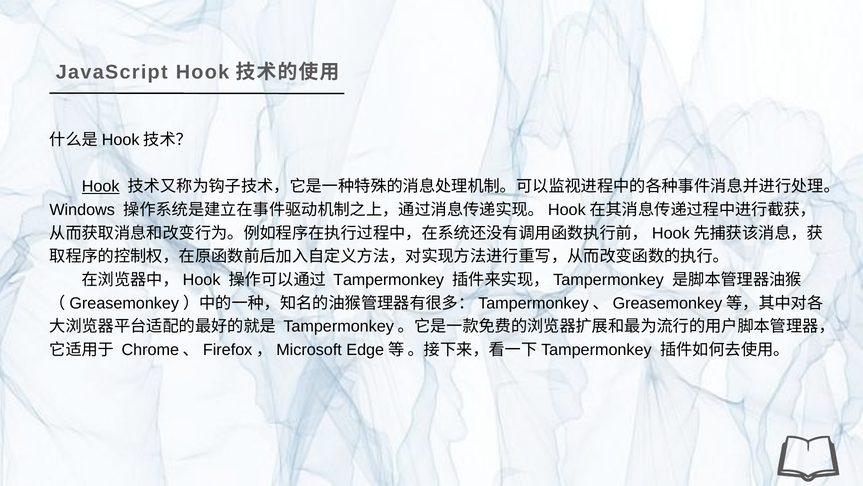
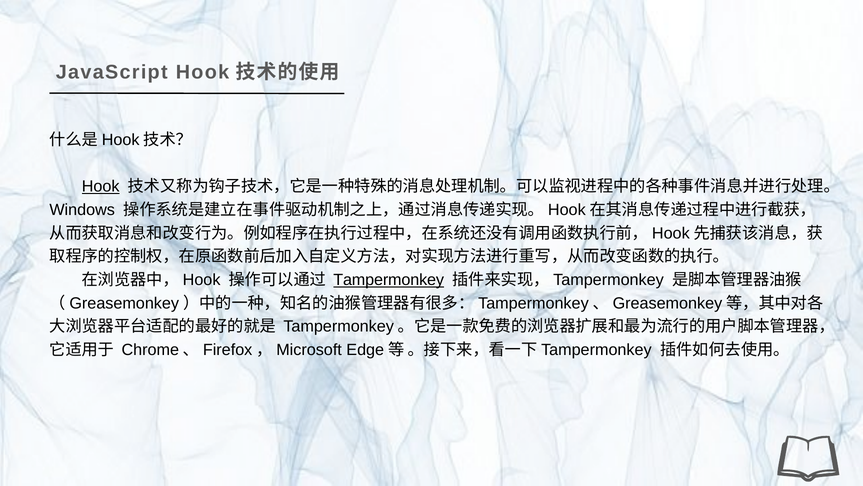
Tampermonkey underline: none -> present
